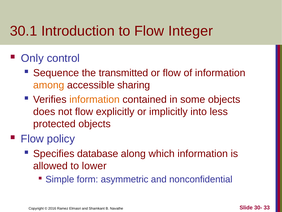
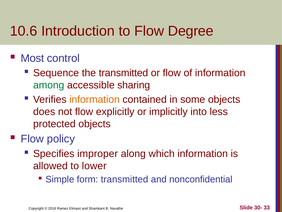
30.1: 30.1 -> 10.6
Integer: Integer -> Degree
Only: Only -> Most
among colour: orange -> green
database: database -> improper
form asymmetric: asymmetric -> transmitted
